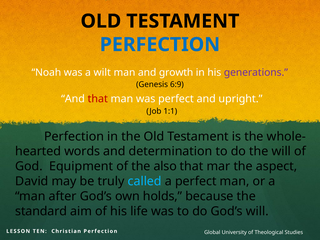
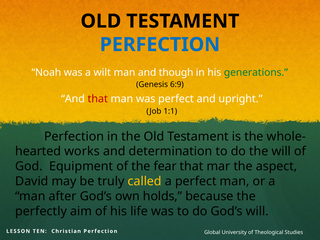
growth: growth -> though
generations colour: purple -> green
words: words -> works
also: also -> fear
called colour: light blue -> yellow
standard: standard -> perfectly
